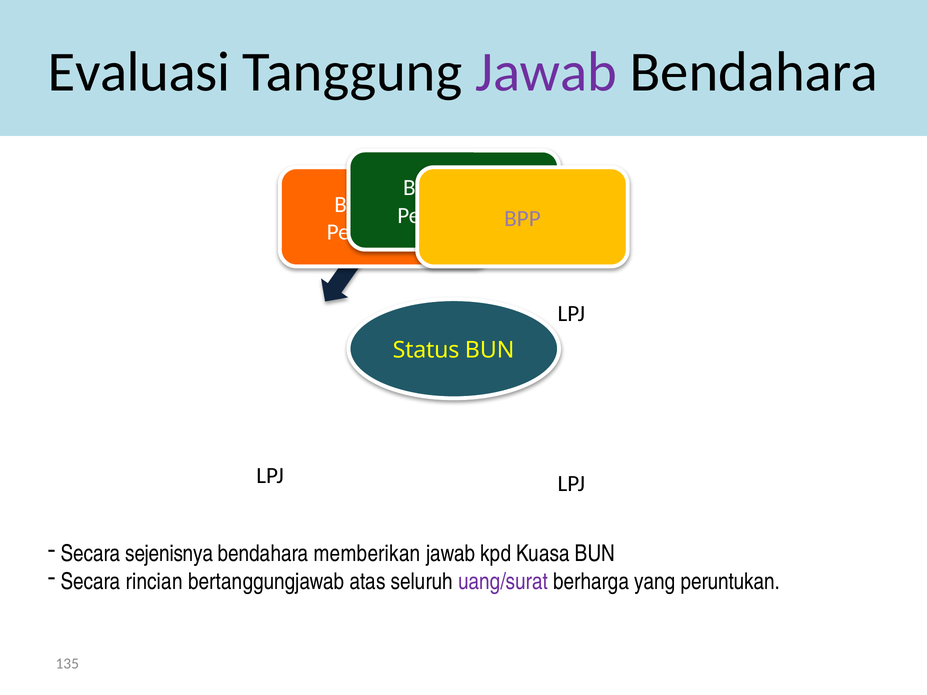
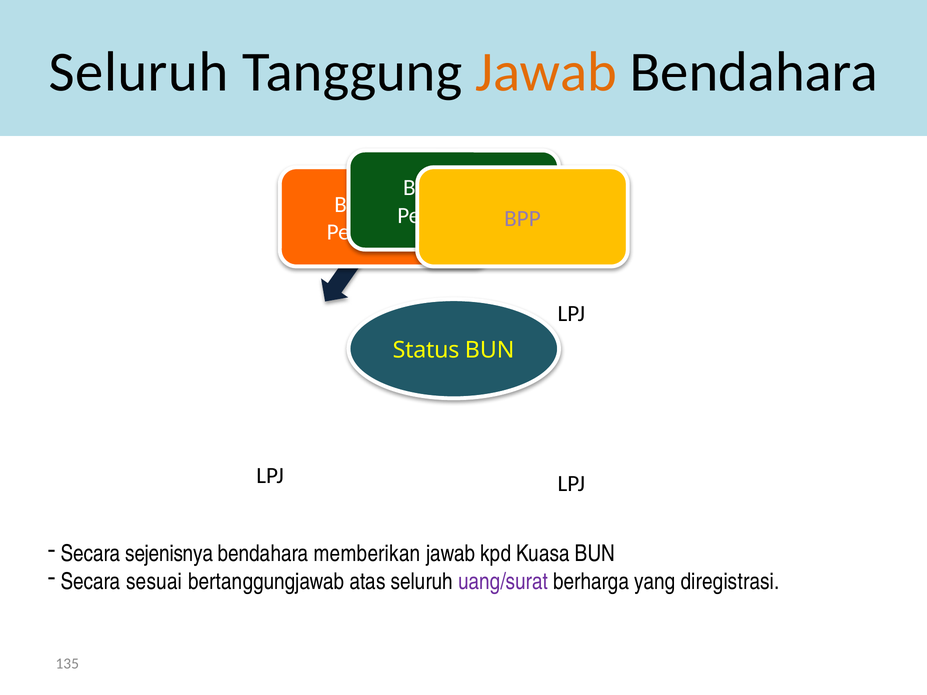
Evaluasi at (139, 72): Evaluasi -> Seluruh
Jawab at (546, 72) colour: purple -> orange
rincian: rincian -> sesuai
peruntukan: peruntukan -> diregistrasi
